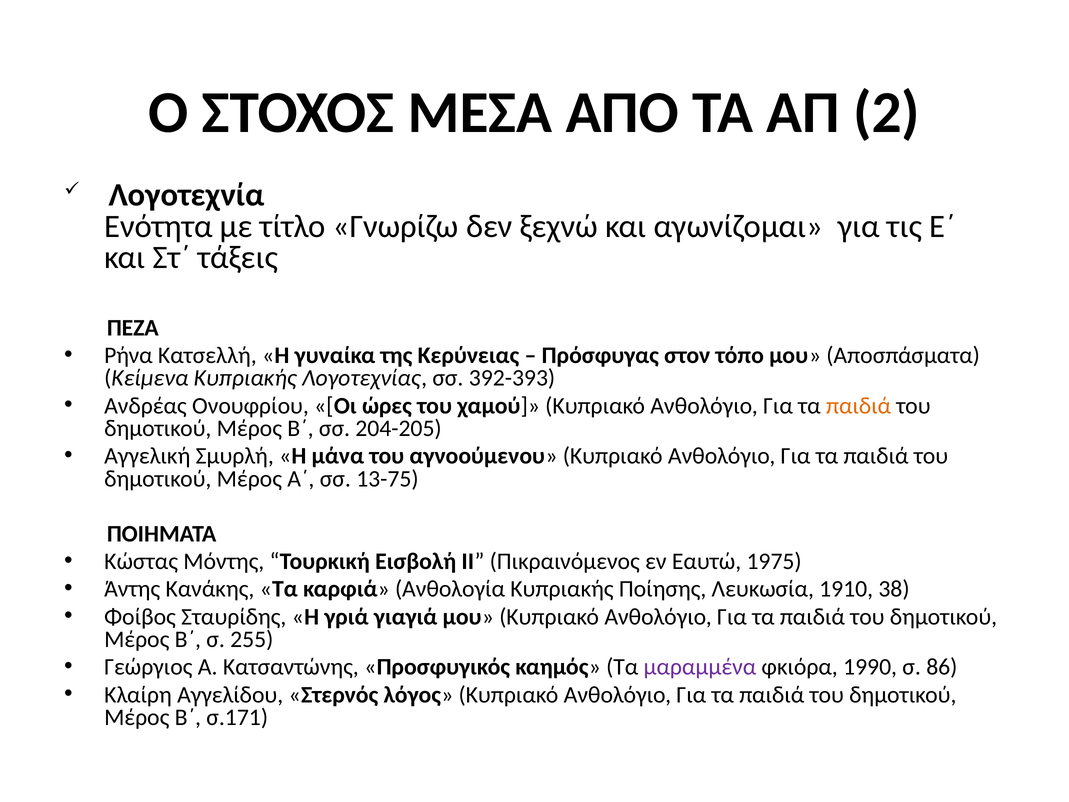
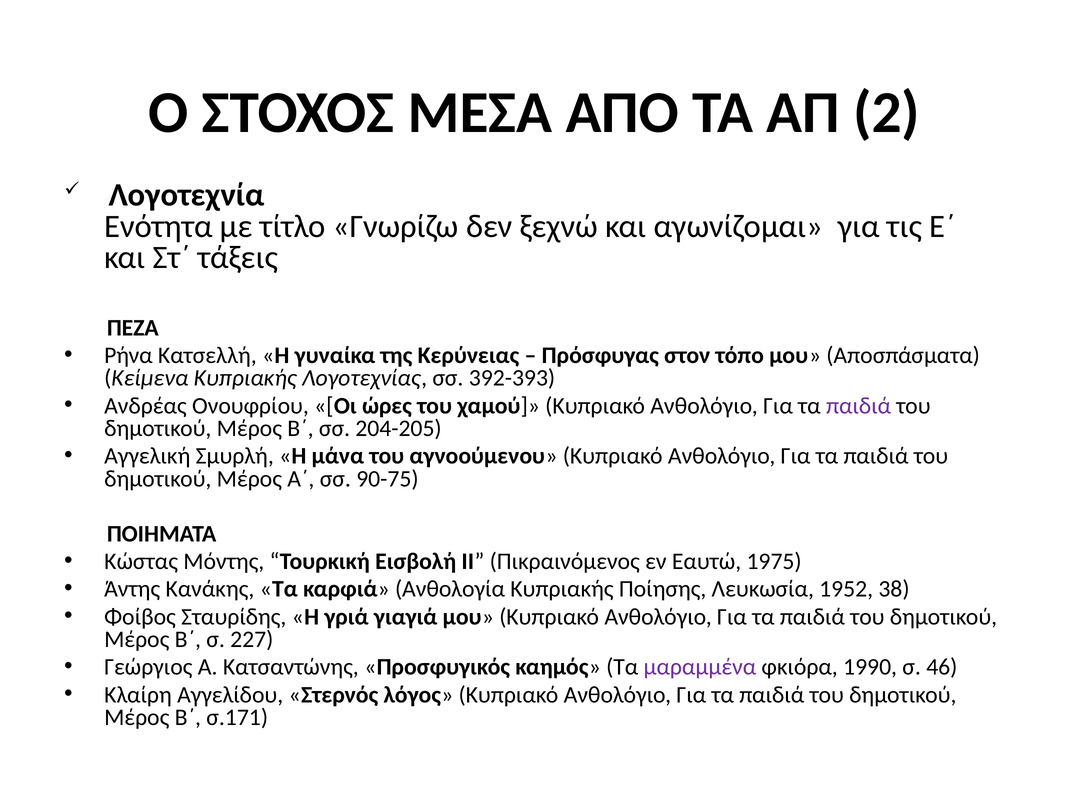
παιδιά at (859, 406) colour: orange -> purple
13-75: 13-75 -> 90-75
1910: 1910 -> 1952
255: 255 -> 227
86: 86 -> 46
